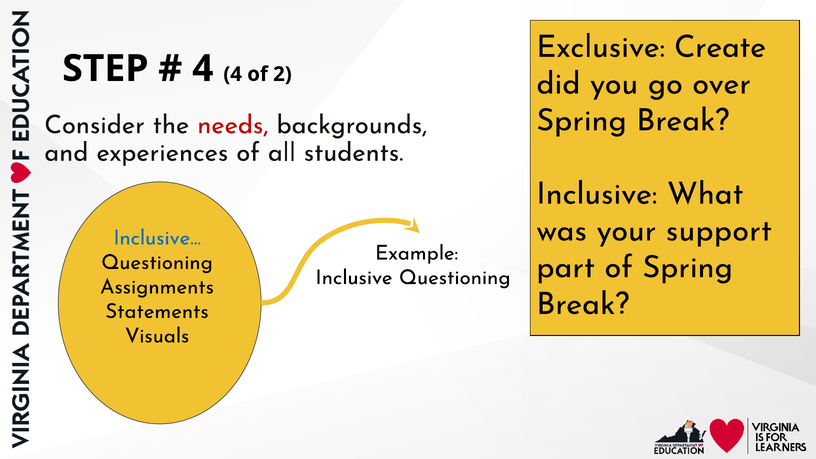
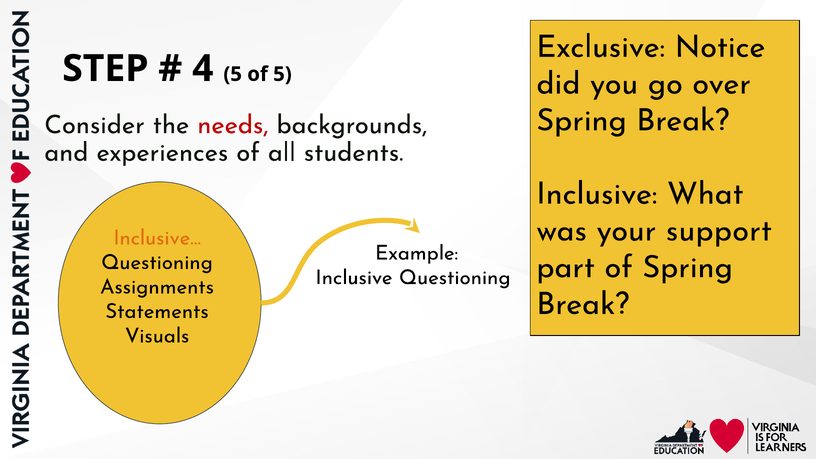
Create: Create -> Notice
4 4: 4 -> 5
of 2: 2 -> 5
Inclusive… colour: blue -> orange
